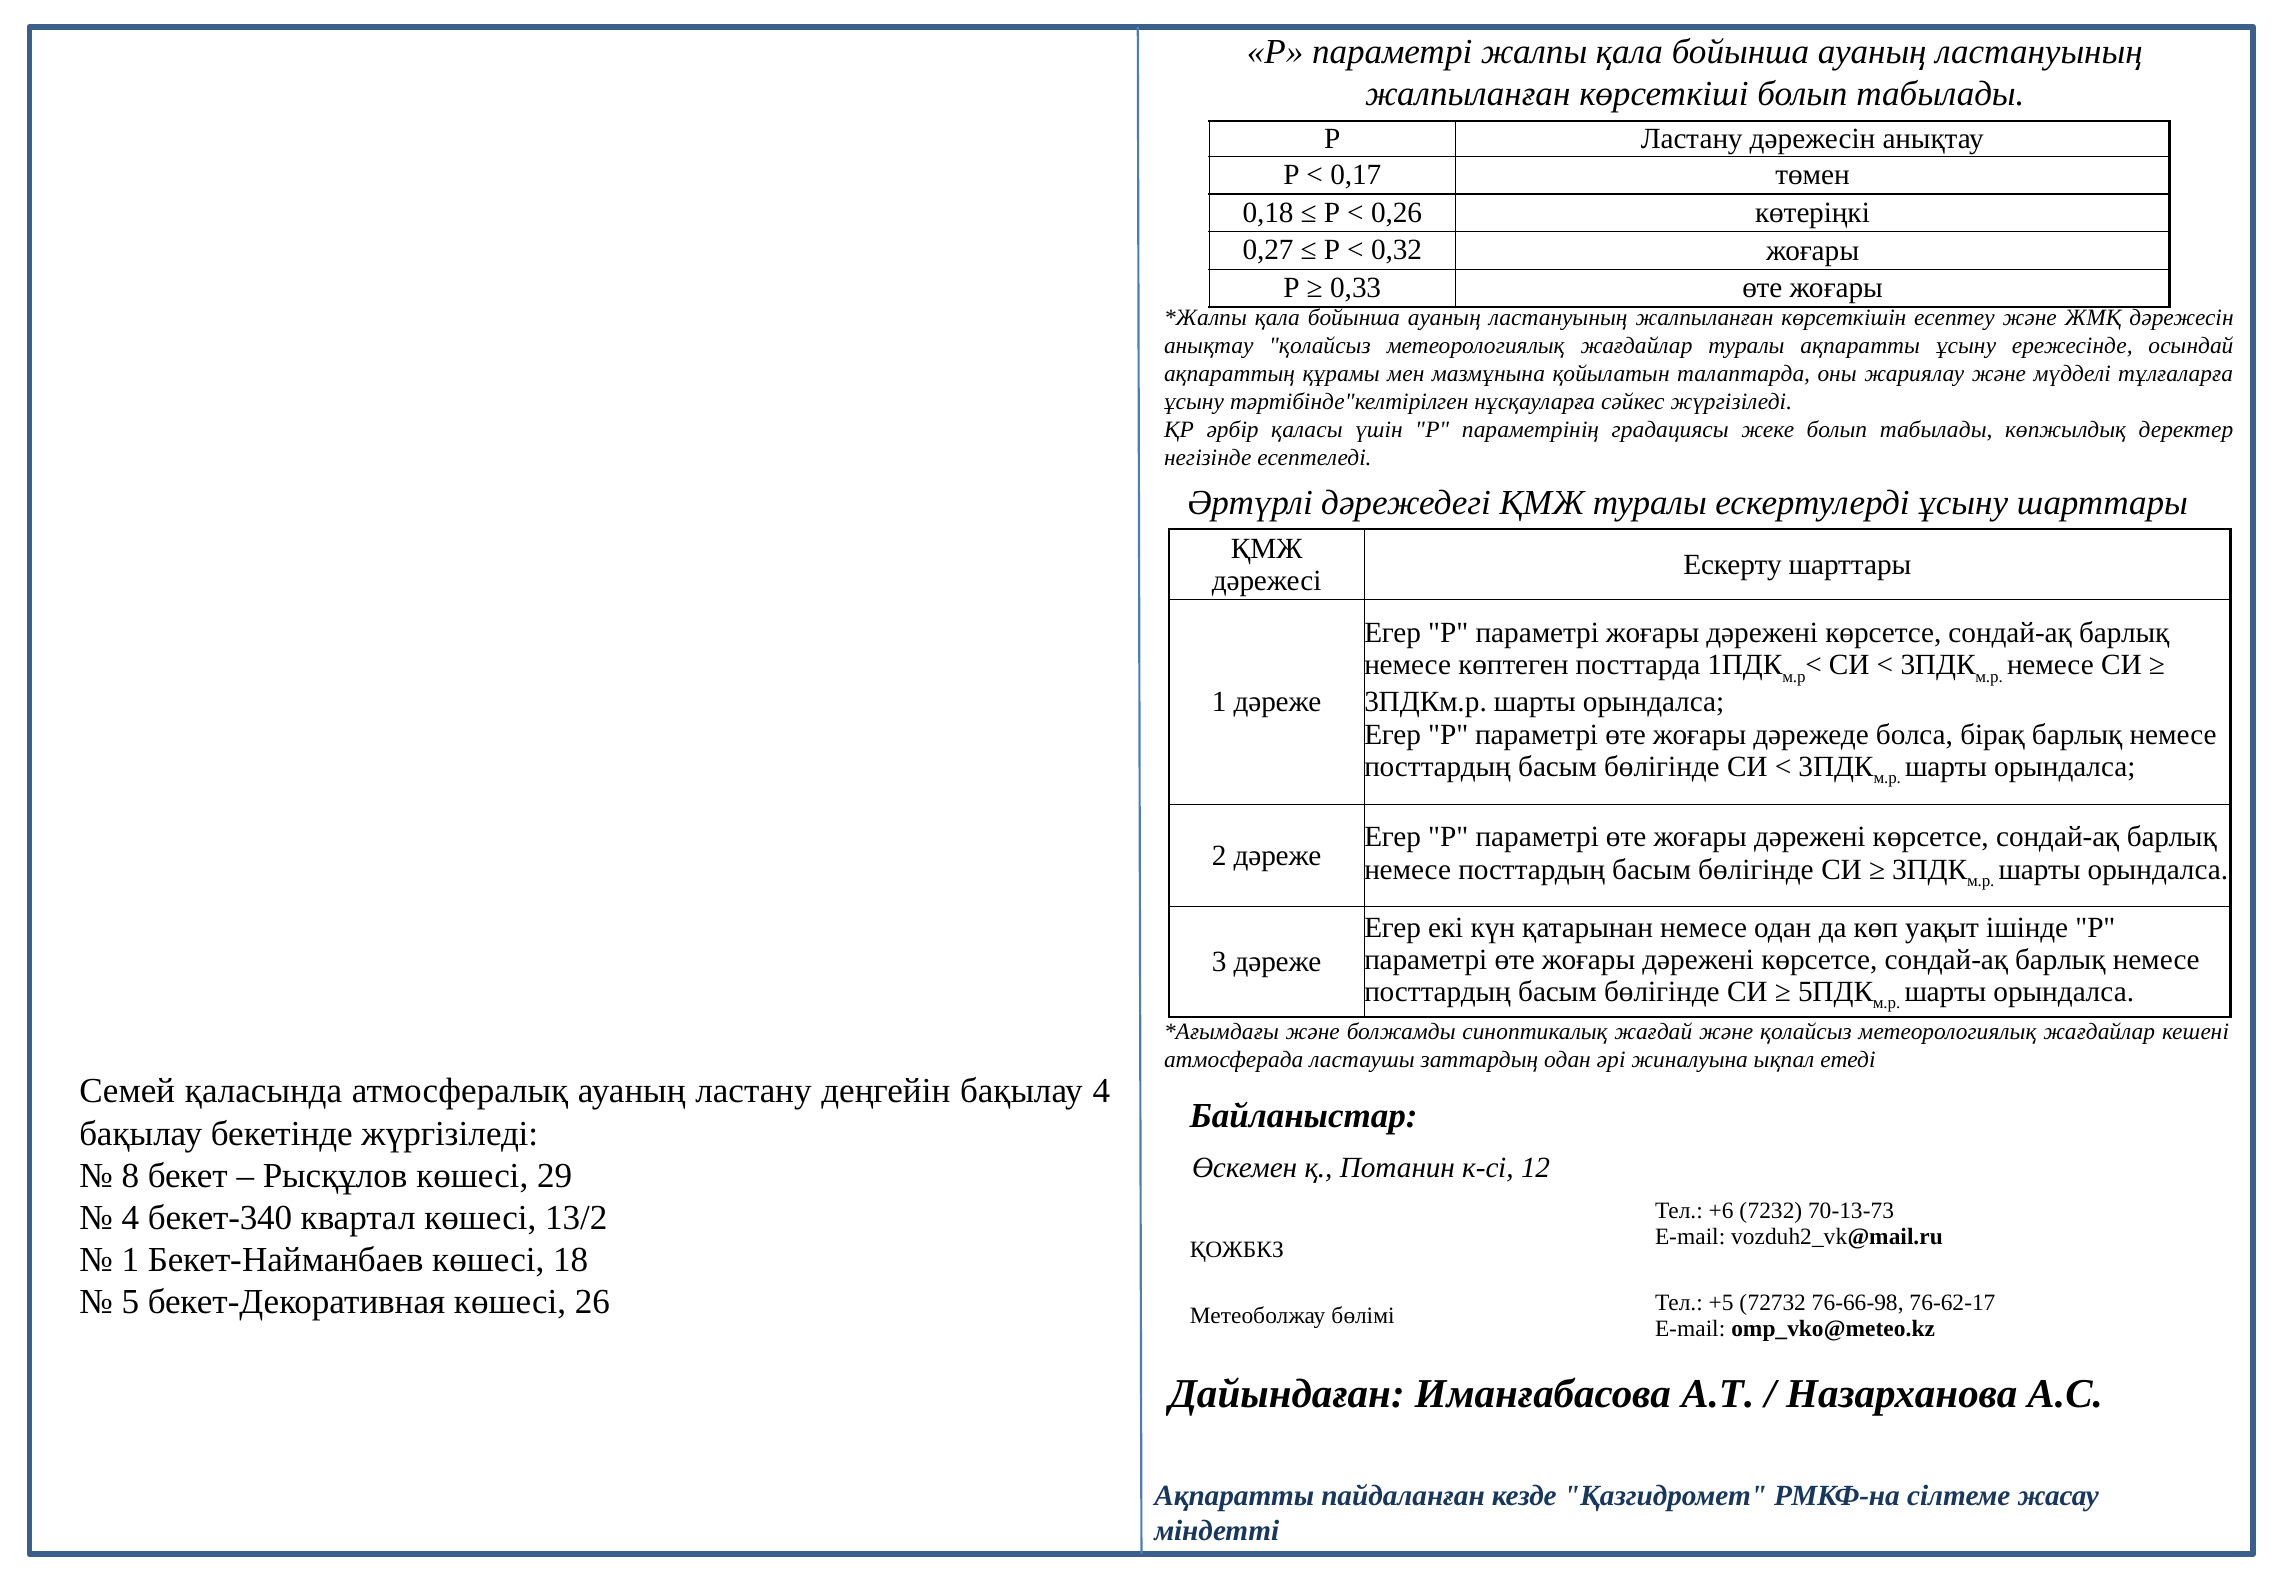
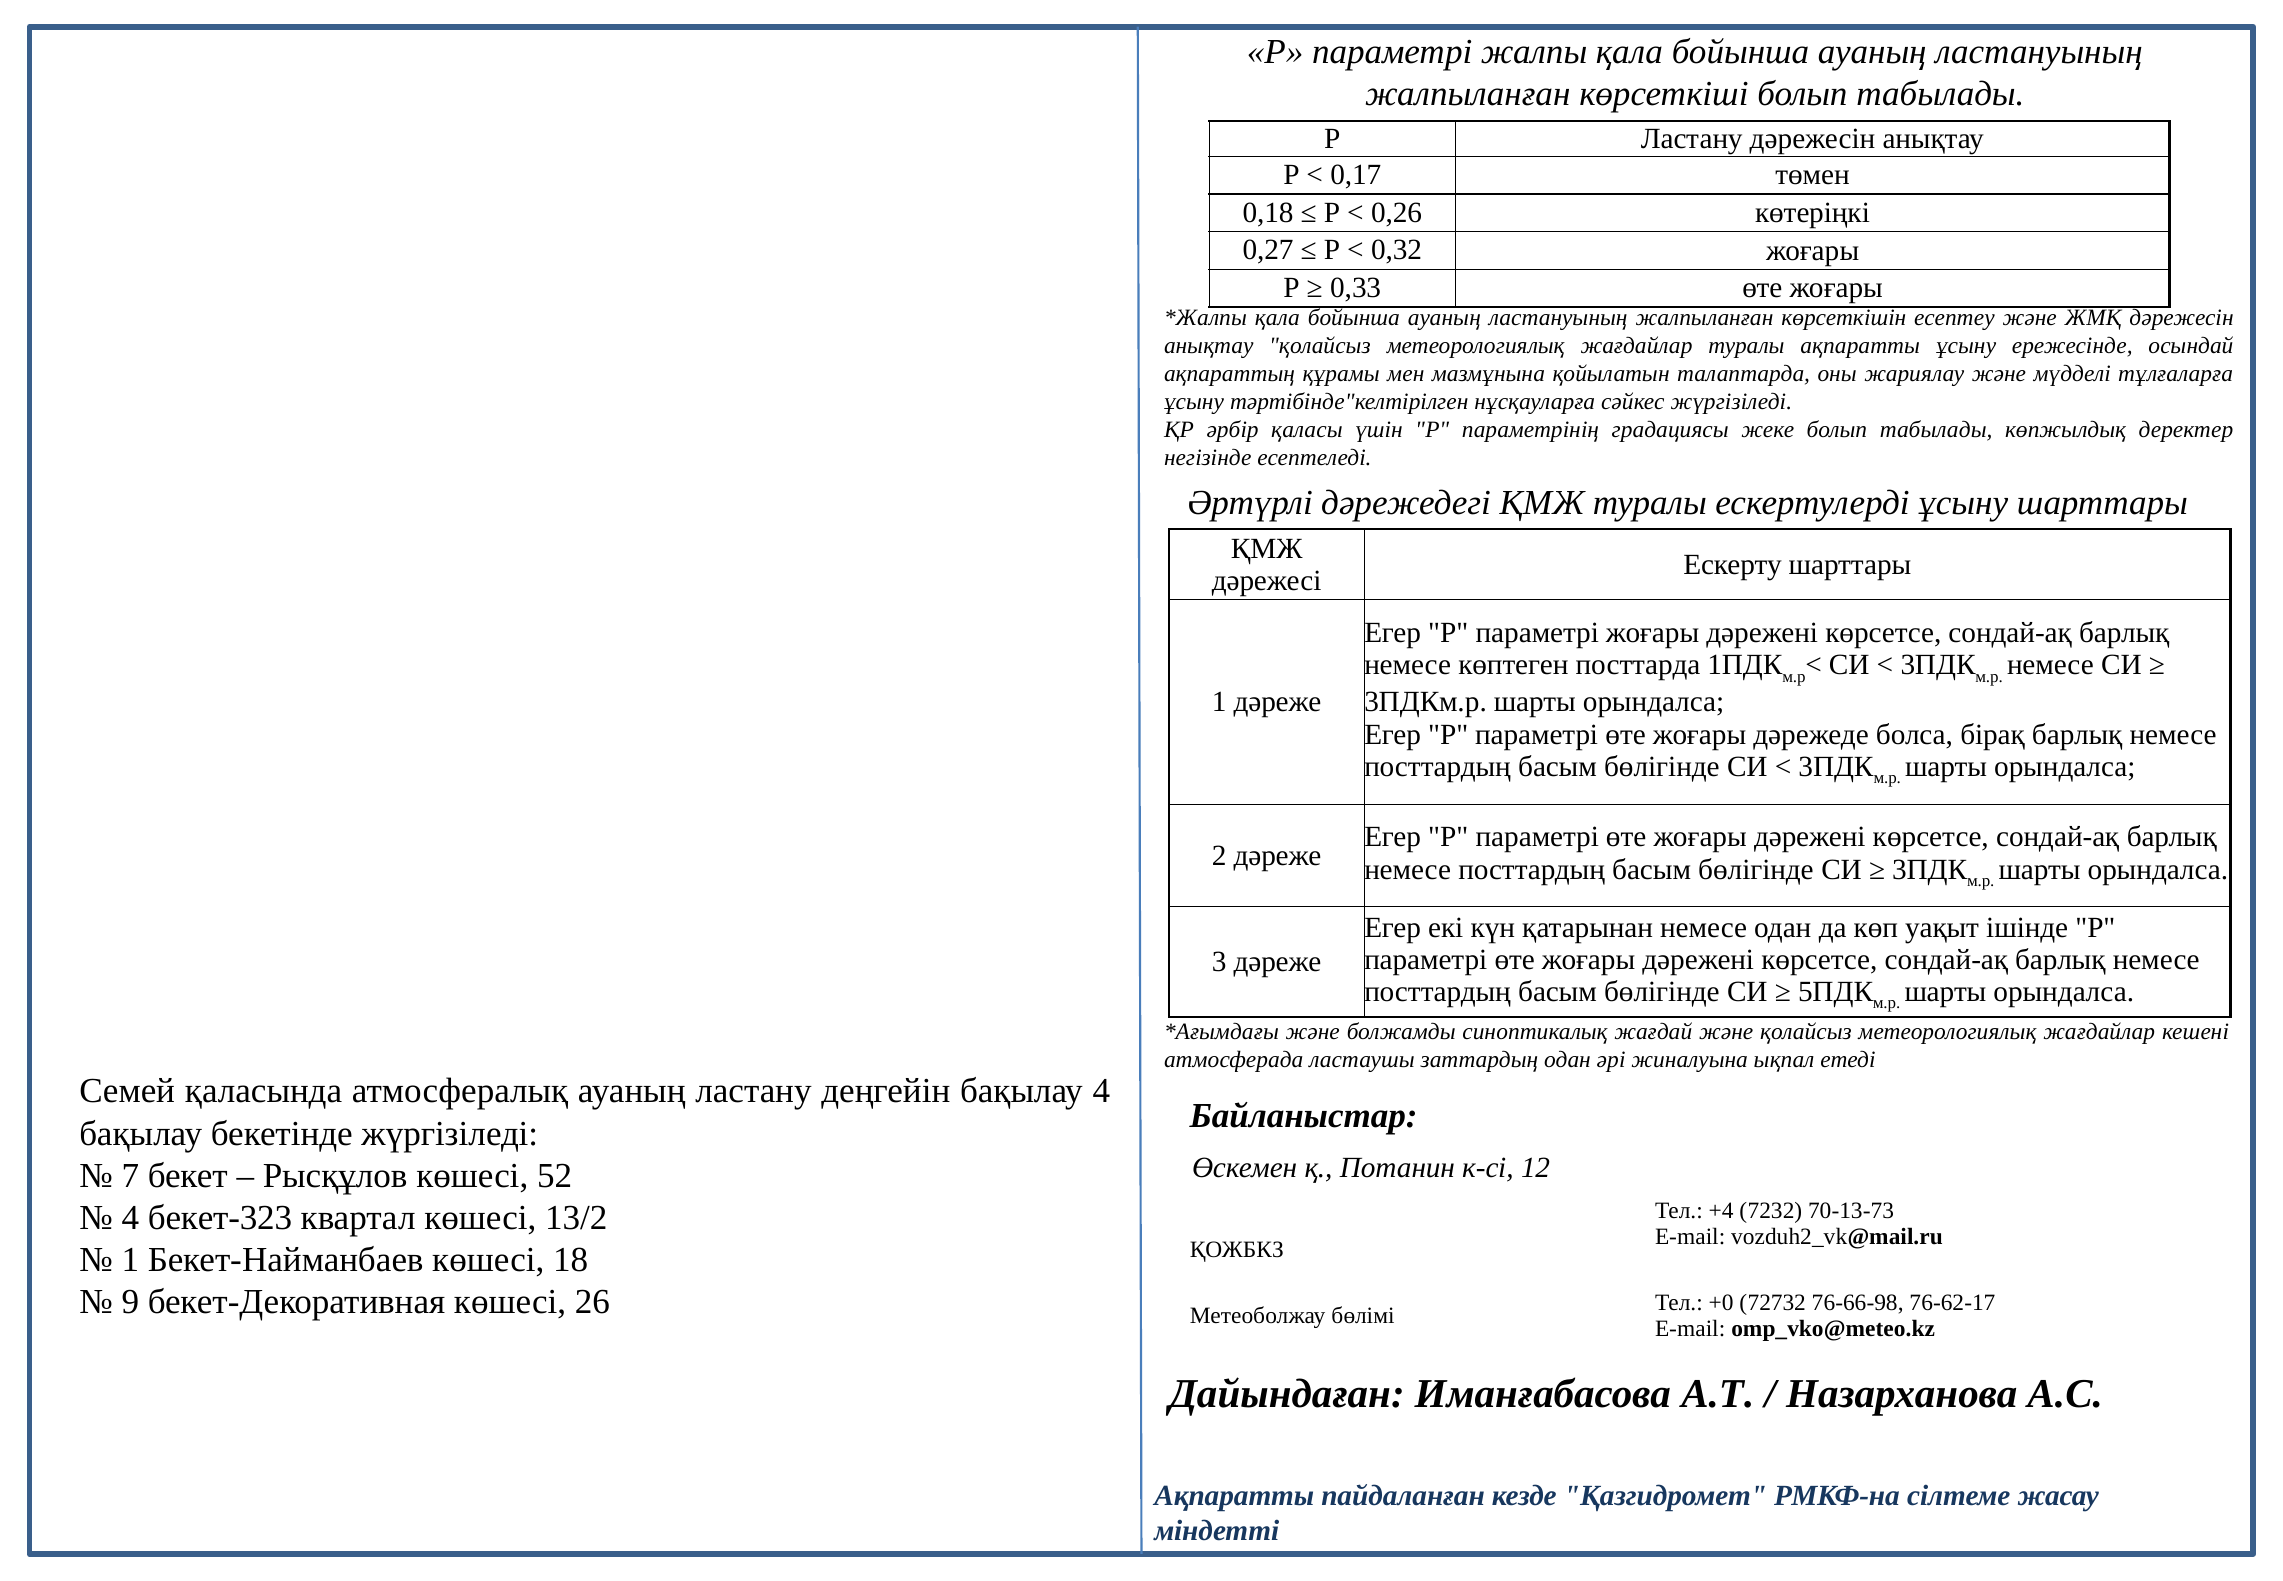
8: 8 -> 7
29: 29 -> 52
+6: +6 -> +4
бекет-340: бекет-340 -> бекет-323
5: 5 -> 9
+5: +5 -> +0
